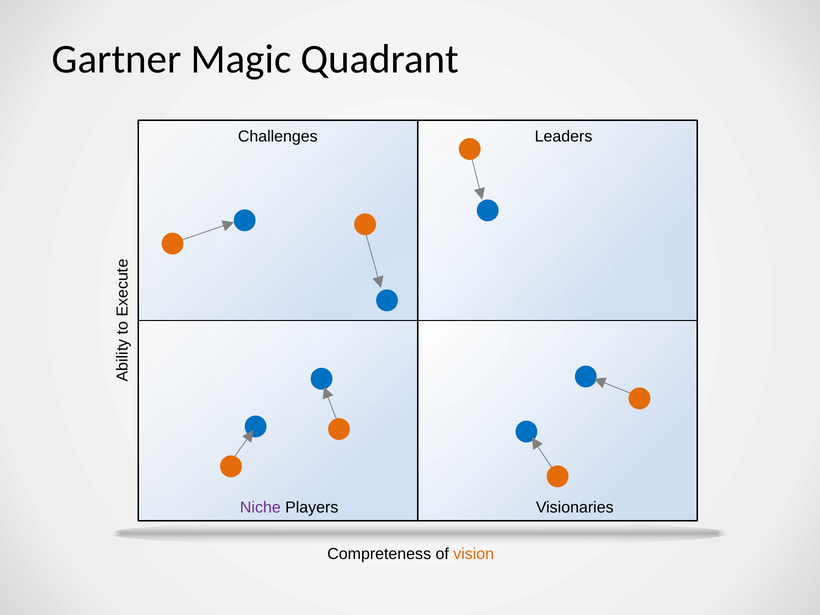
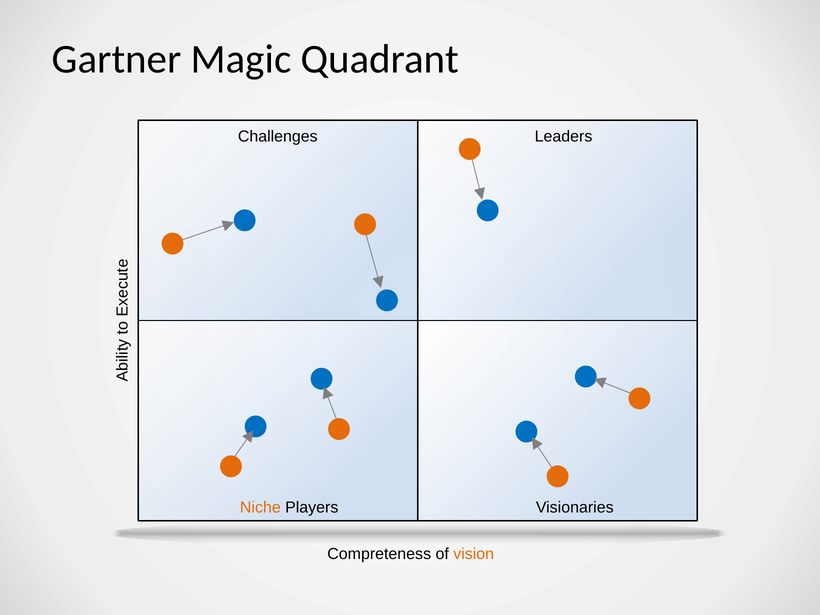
Niche colour: purple -> orange
